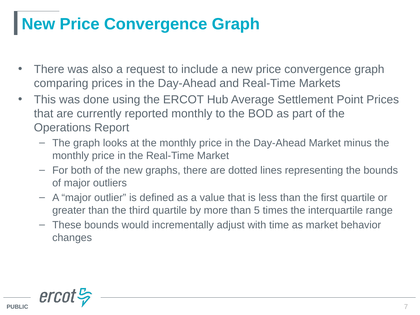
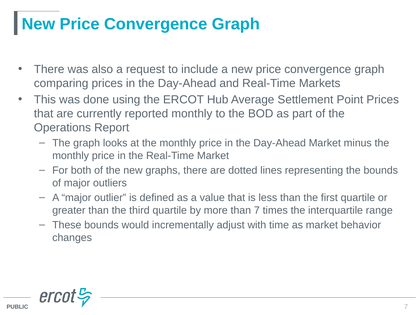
than 5: 5 -> 7
